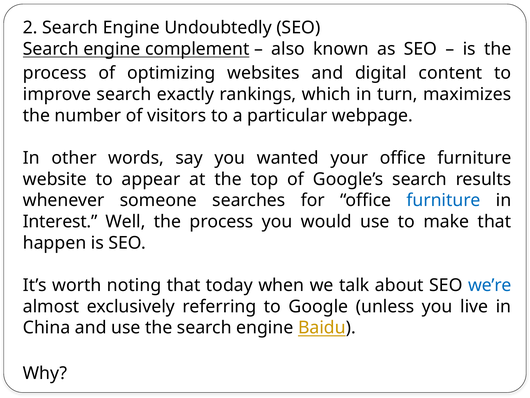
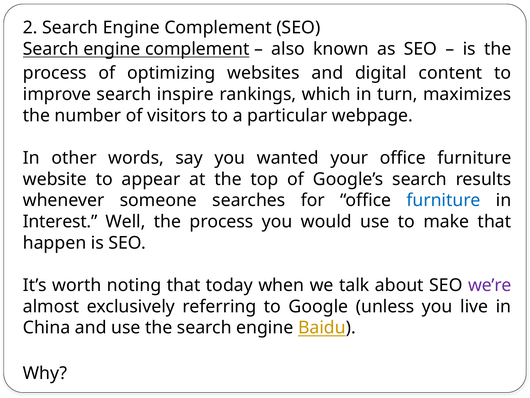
2 Search Engine Undoubtedly: Undoubtedly -> Complement
exactly: exactly -> inspire
we’re colour: blue -> purple
